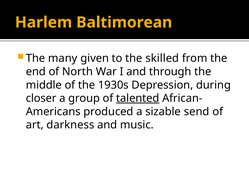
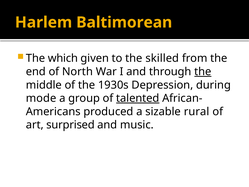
many: many -> which
the at (203, 72) underline: none -> present
closer: closer -> mode
send: send -> rural
darkness: darkness -> surprised
